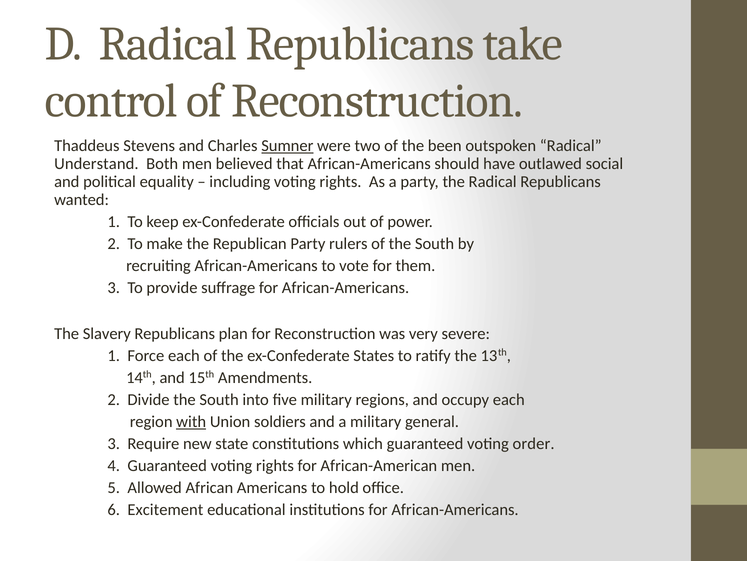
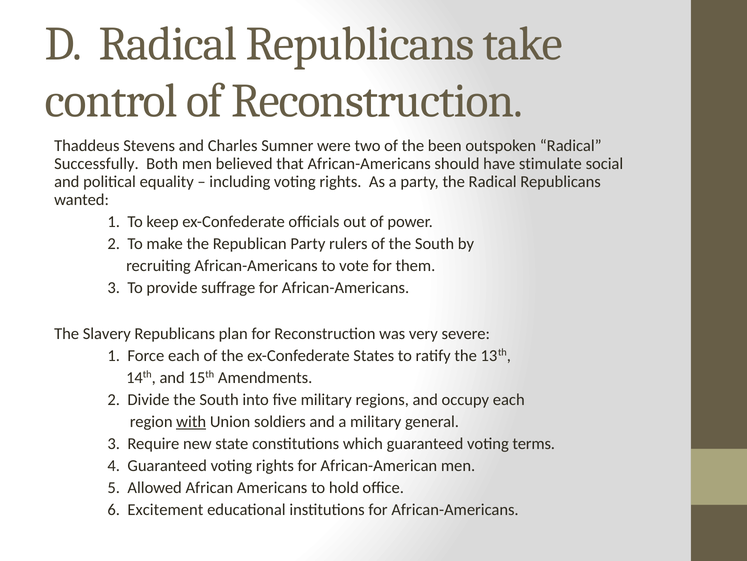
Sumner underline: present -> none
Understand: Understand -> Successfully
outlawed: outlawed -> stimulate
order: order -> terms
